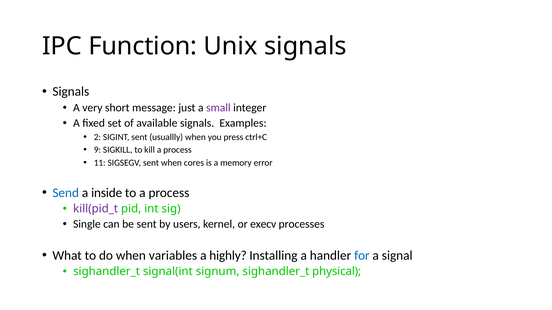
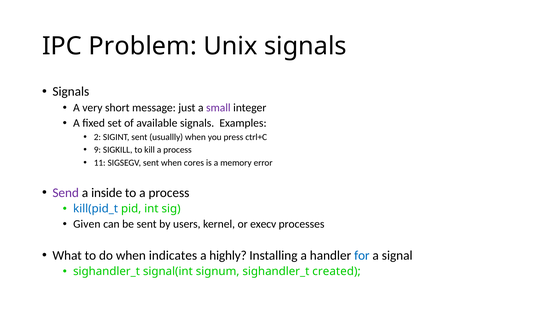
Function: Function -> Problem
Send colour: blue -> purple
kill(pid_t colour: purple -> blue
Single: Single -> Given
variables: variables -> indicates
physical: physical -> created
